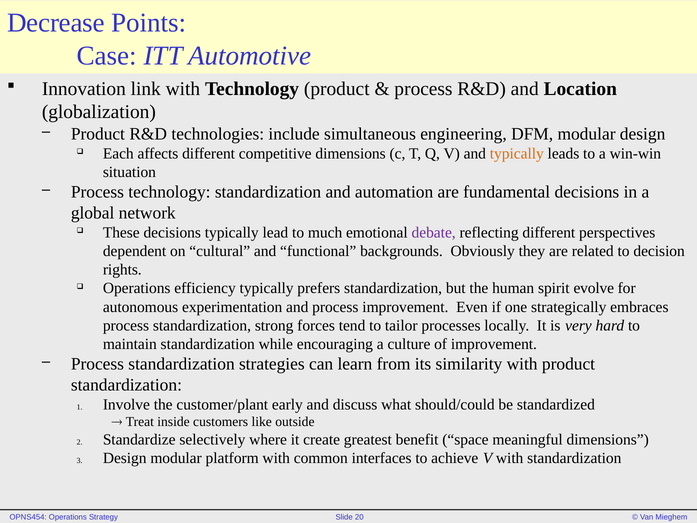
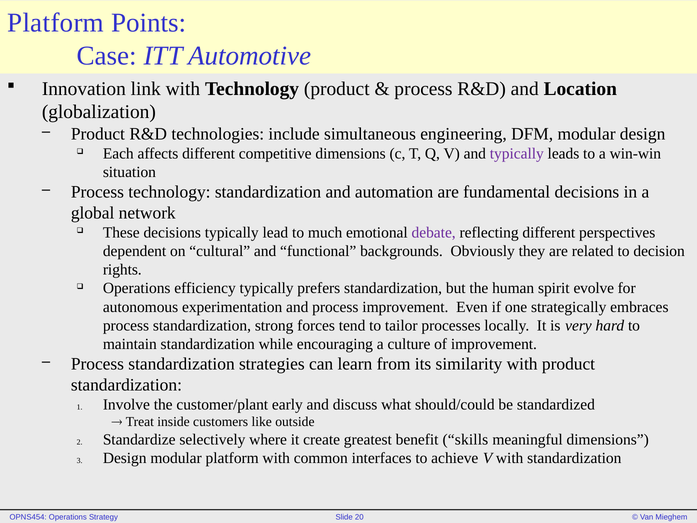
Decrease at (56, 23): Decrease -> Platform
typically at (517, 154) colour: orange -> purple
space: space -> skills
